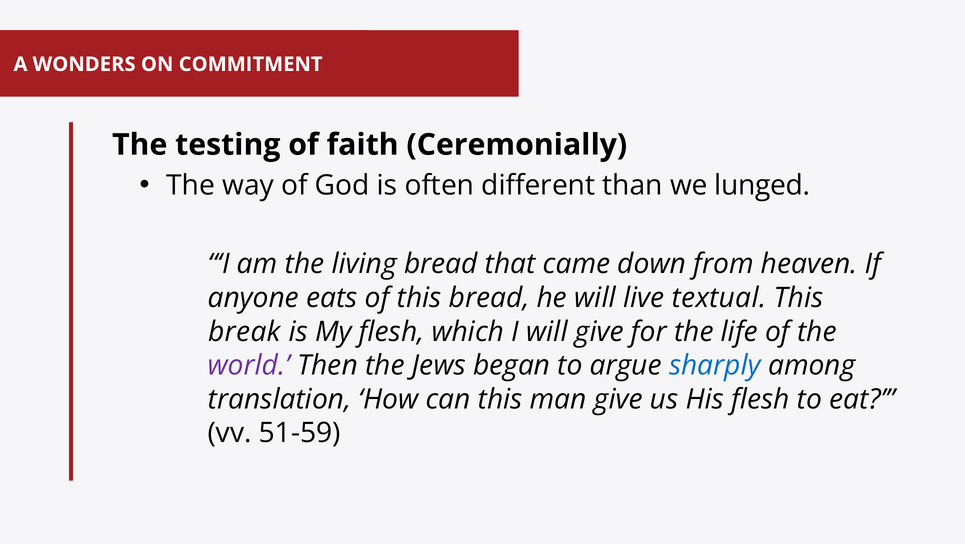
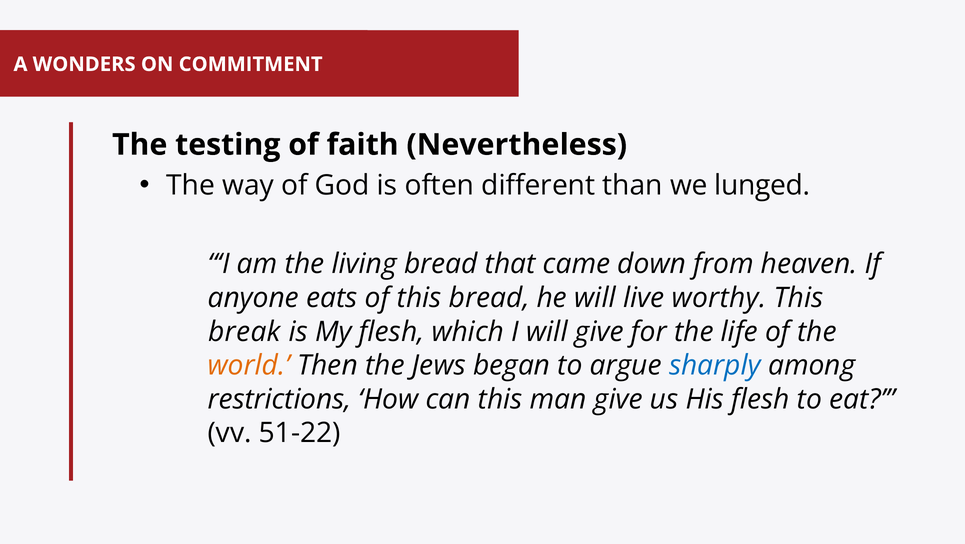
Ceremonially: Ceremonially -> Nevertheless
textual: textual -> worthy
world colour: purple -> orange
translation: translation -> restrictions
51-59: 51-59 -> 51-22
